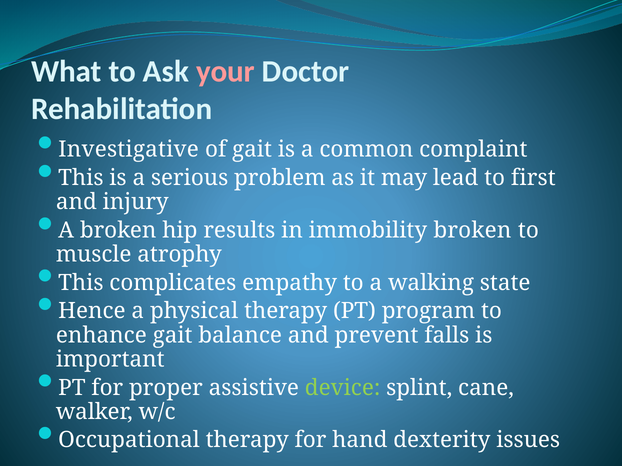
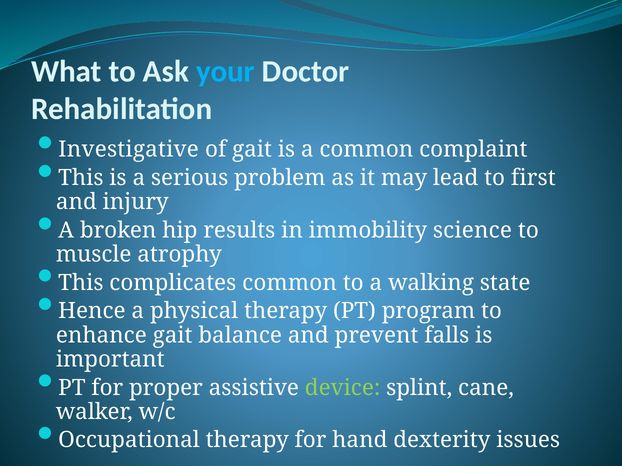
your colour: pink -> light blue
immobility broken: broken -> science
complicates empathy: empathy -> common
